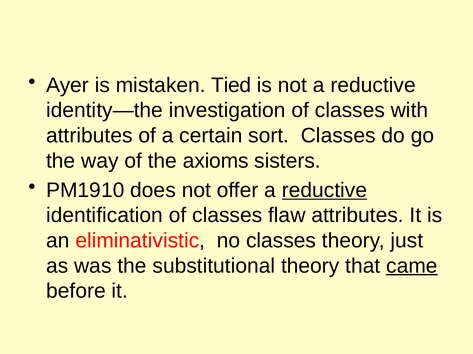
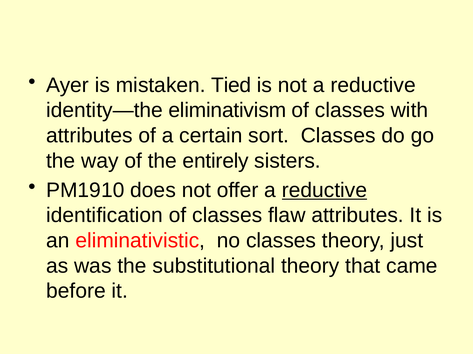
investigation: investigation -> eliminativism
axioms: axioms -> entirely
came underline: present -> none
